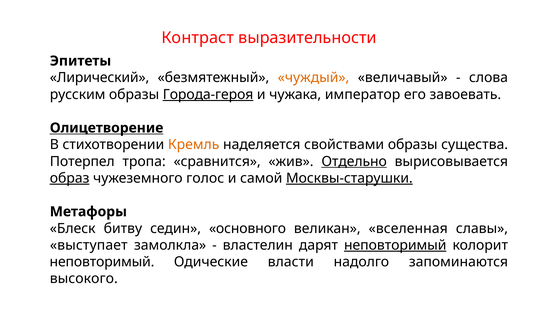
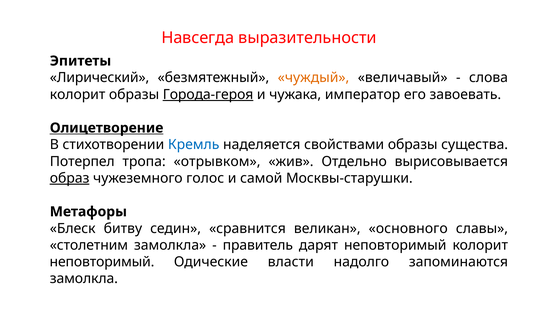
Контраст: Контраст -> Навсегда
русским at (78, 94): русским -> колорит
Кремль colour: orange -> blue
сравнится: сравнится -> отрывком
Отдельно underline: present -> none
Москвы-старушки underline: present -> none
основного: основного -> сравнится
вселенная: вселенная -> основного
выступает: выступает -> столетним
властелин: властелин -> правитель
неповторимый at (395, 245) underline: present -> none
высокого at (84, 279): высокого -> замолкла
